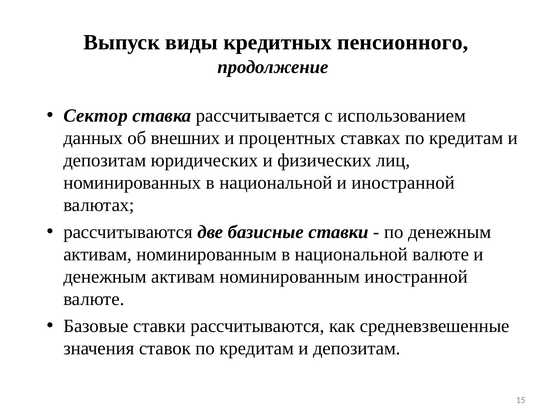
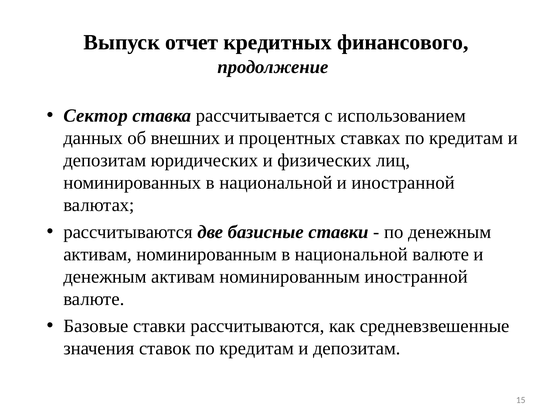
виды: виды -> отчет
пенсионного: пенсионного -> финансового
